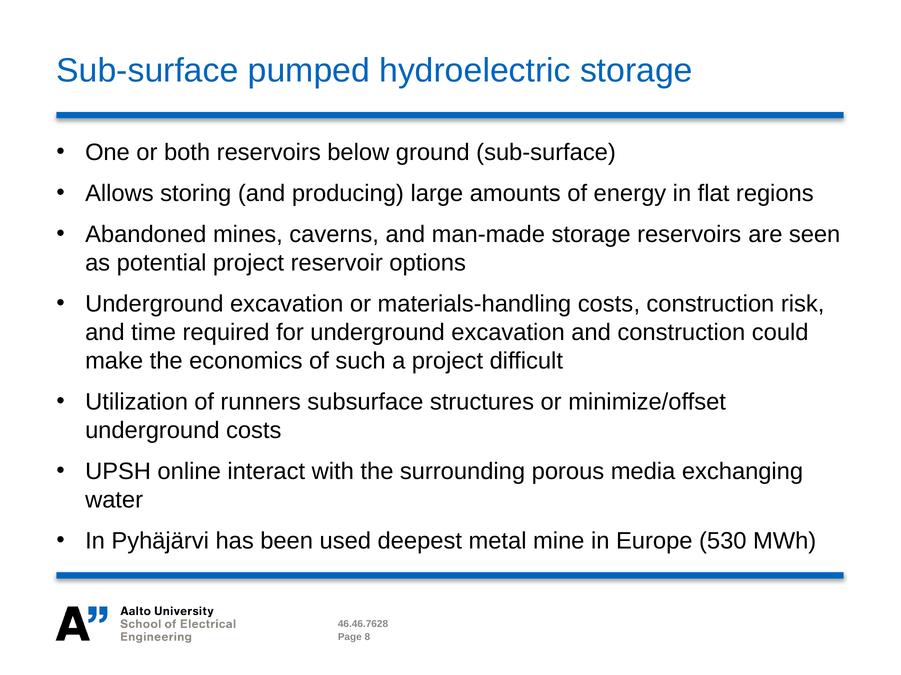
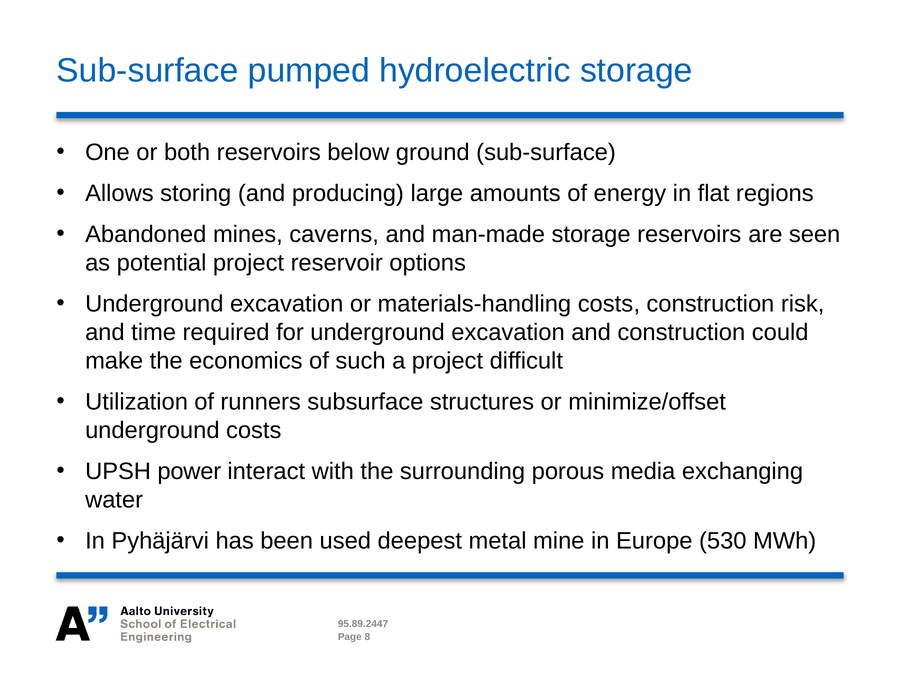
online: online -> power
46.46.7628: 46.46.7628 -> 95.89.2447
